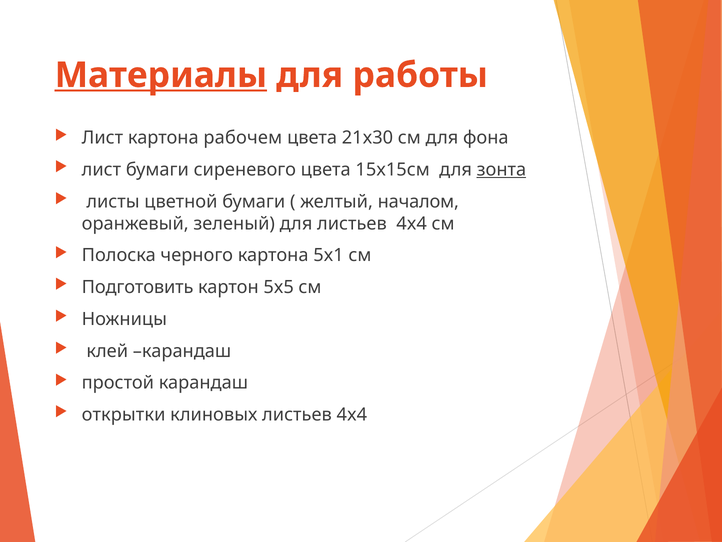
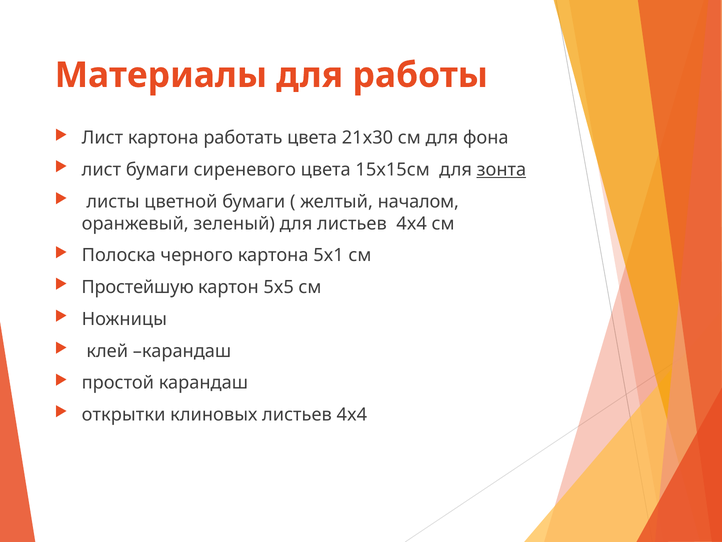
Материалы underline: present -> none
рабочем: рабочем -> работать
Подготовить: Подготовить -> Простейшую
